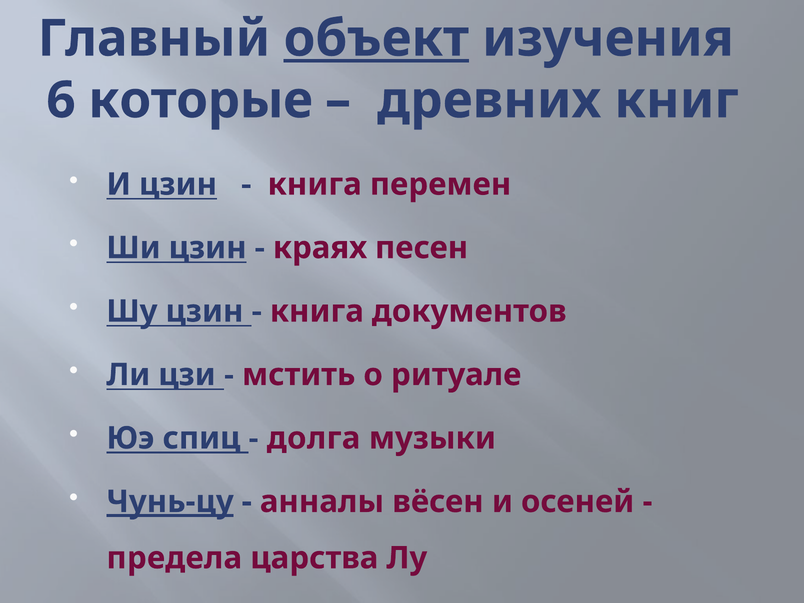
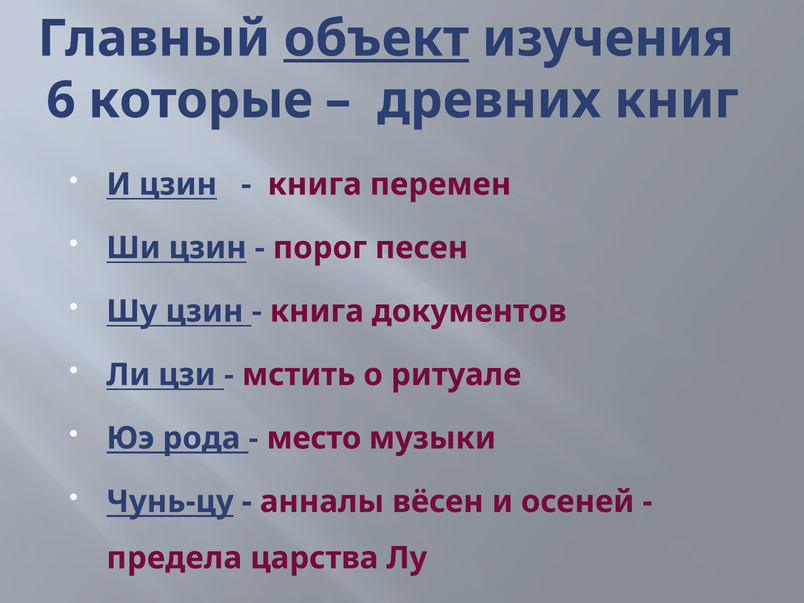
краях: краях -> порог
спиц: спиц -> рода
долга: долга -> место
Чунь-цу underline: present -> none
